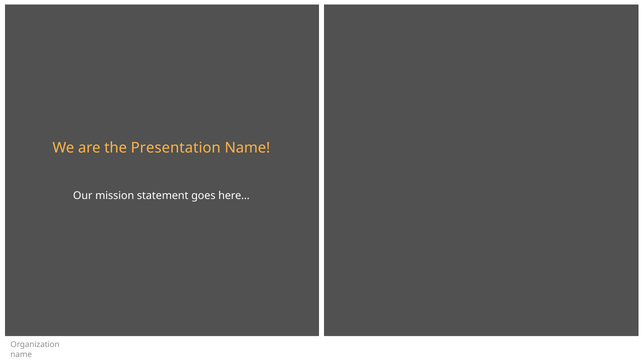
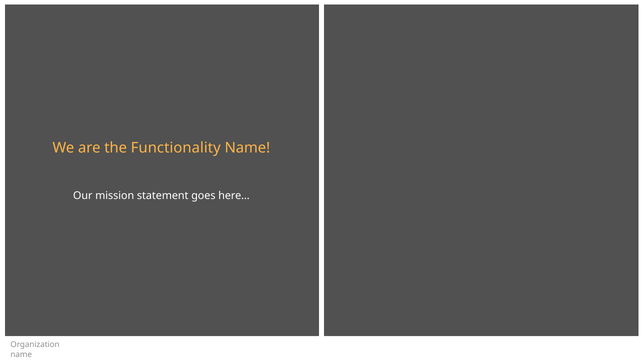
Presentation: Presentation -> Functionality
